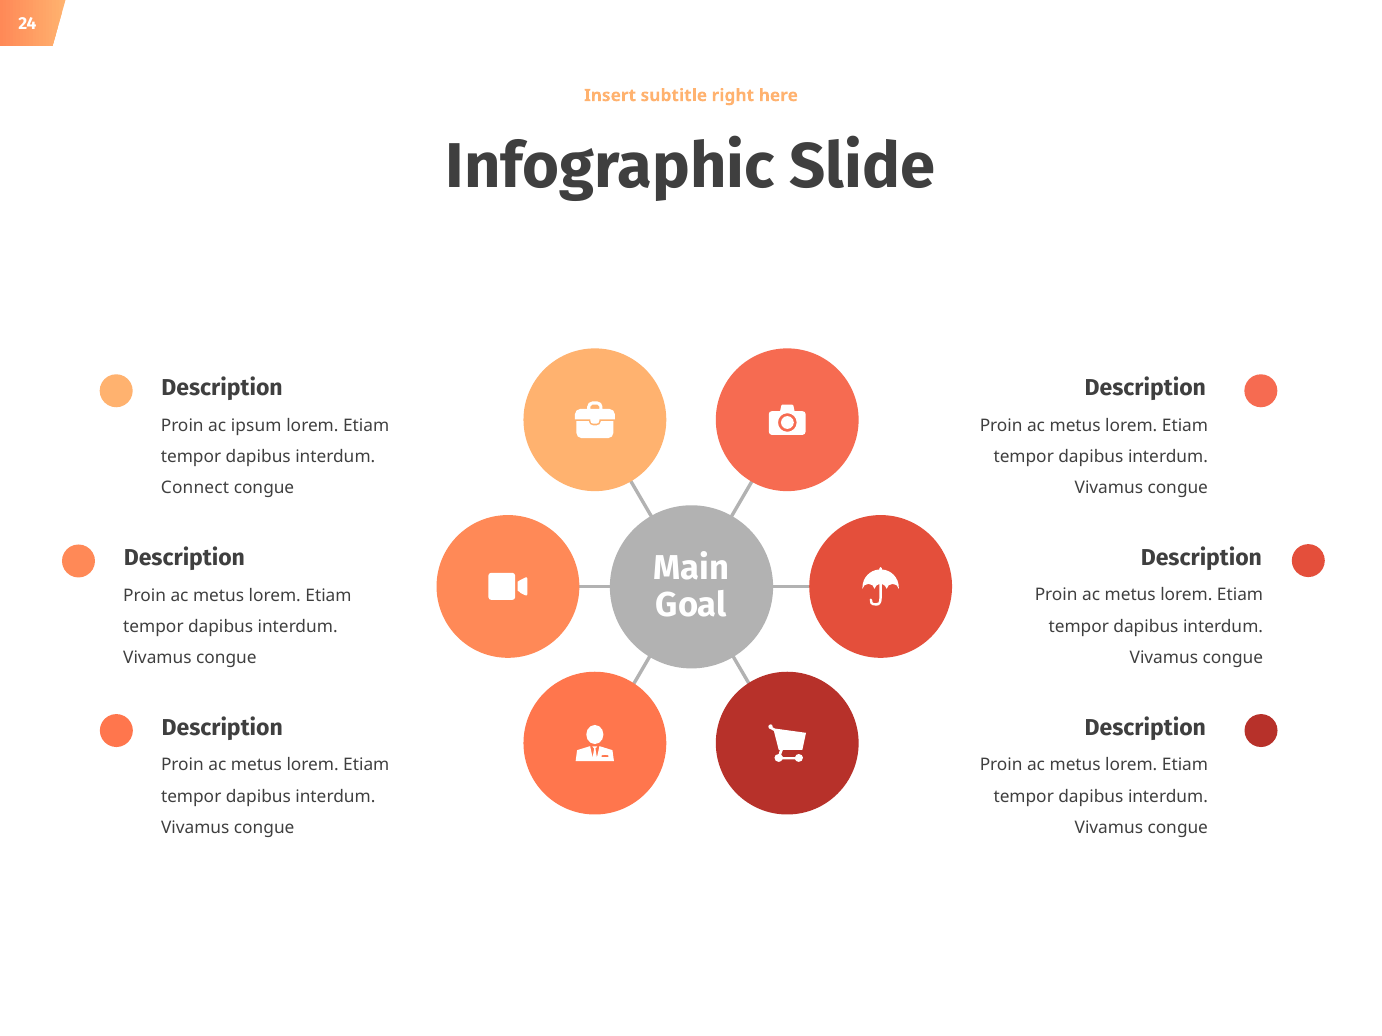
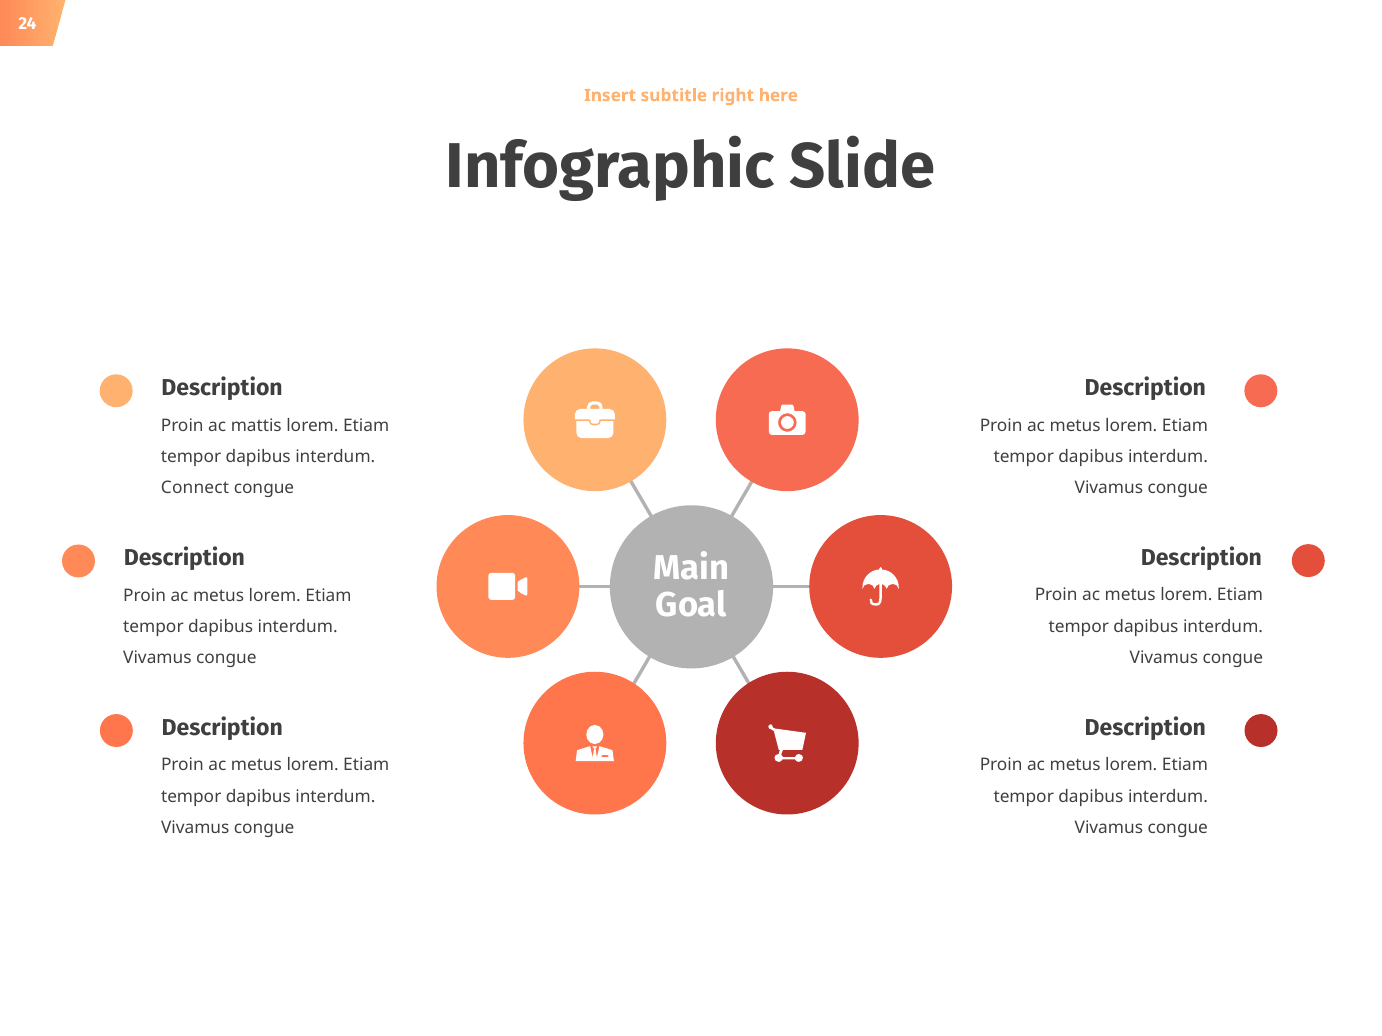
ipsum: ipsum -> mattis
